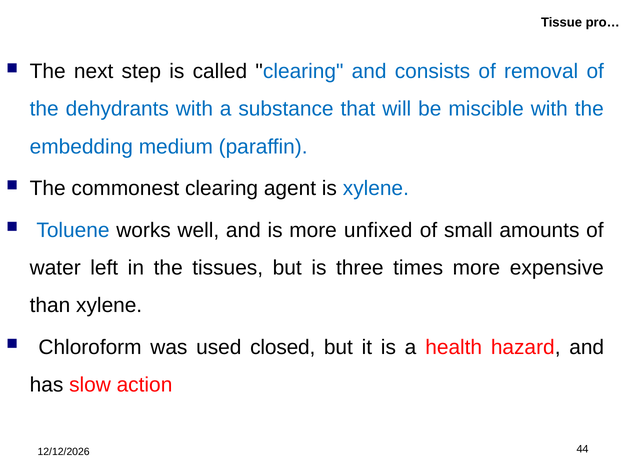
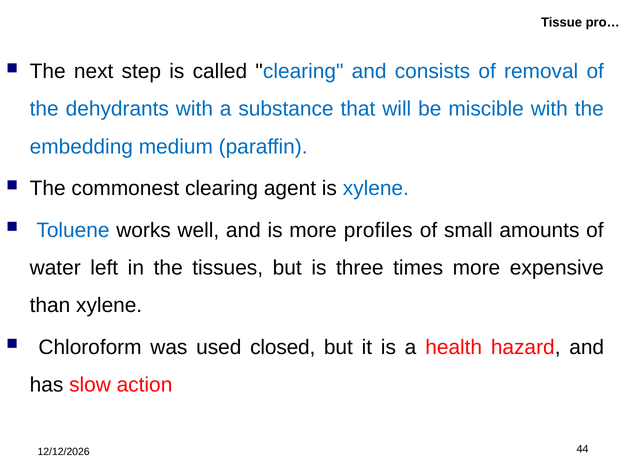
unfixed: unfixed -> profiles
